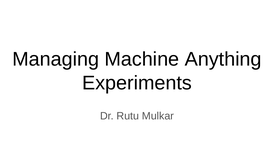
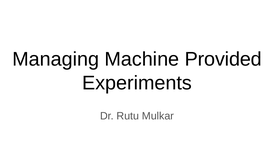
Anything: Anything -> Provided
